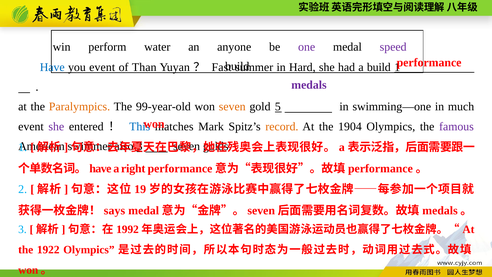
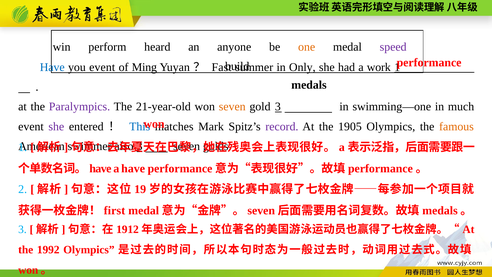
water: water -> heard
one colour: purple -> orange
Than: Than -> Ming
Hard: Hard -> Only
a build: build -> work
medals colour: purple -> black
Paralympics colour: orange -> purple
99-year-old: 99-year-old -> 21-year-old
gold 5: 5 -> 3
record colour: orange -> purple
1904: 1904 -> 1905
famous colour: purple -> orange
a right: right -> have
says: says -> first
1992: 1992 -> 1912
1922: 1922 -> 1992
